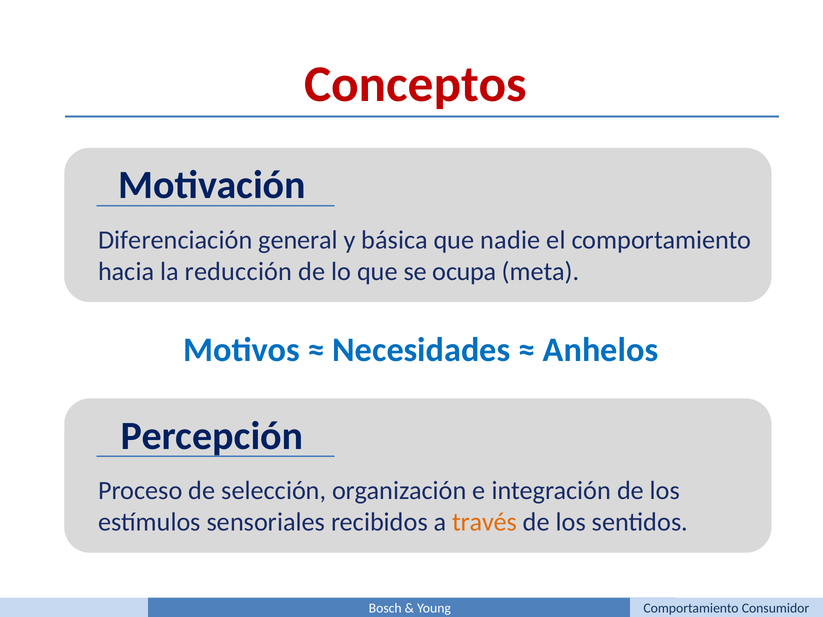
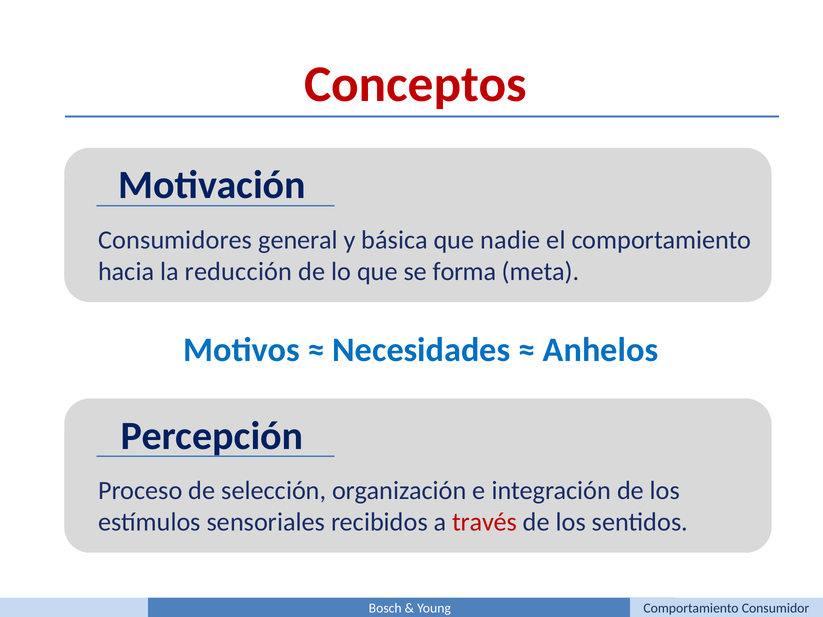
Diferenciación: Diferenciación -> Consumidores
ocupa: ocupa -> forma
través colour: orange -> red
